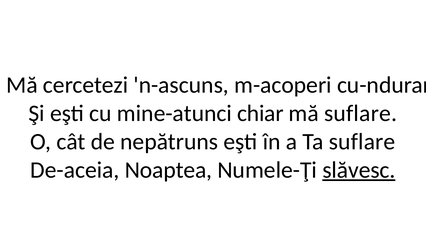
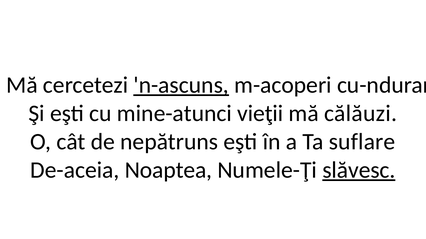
n-ascuns underline: none -> present
chiar: chiar -> vieţii
mă suflare: suflare -> călăuzi
